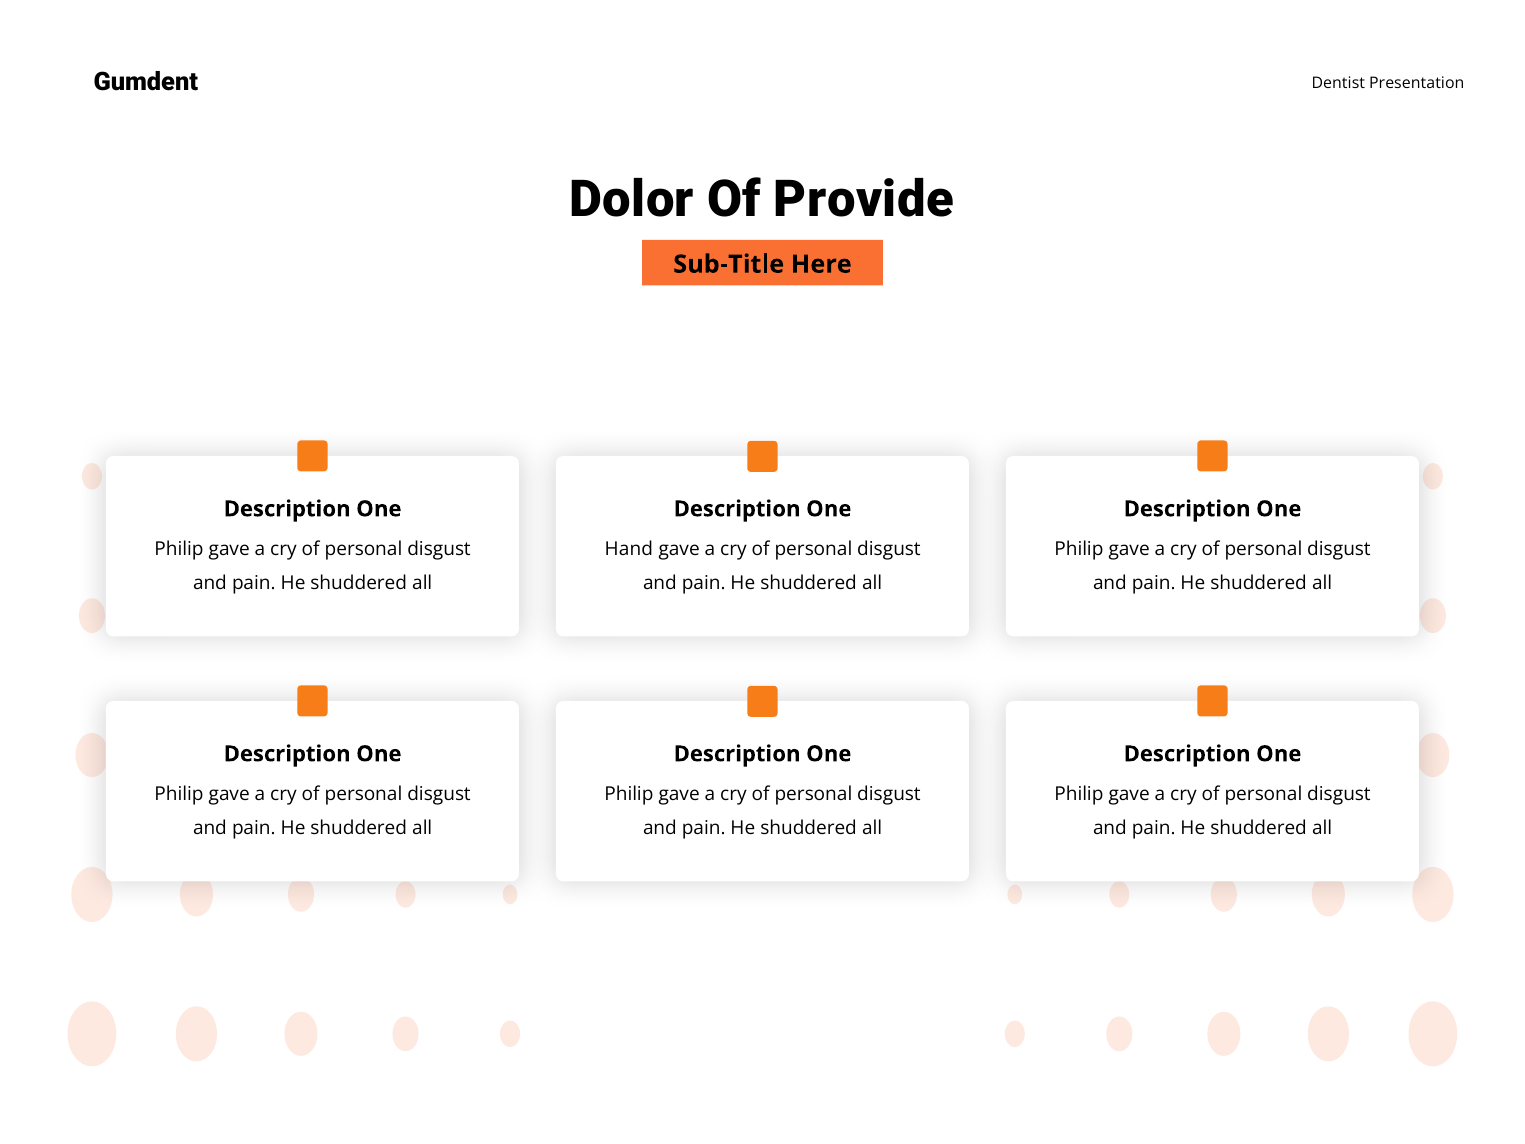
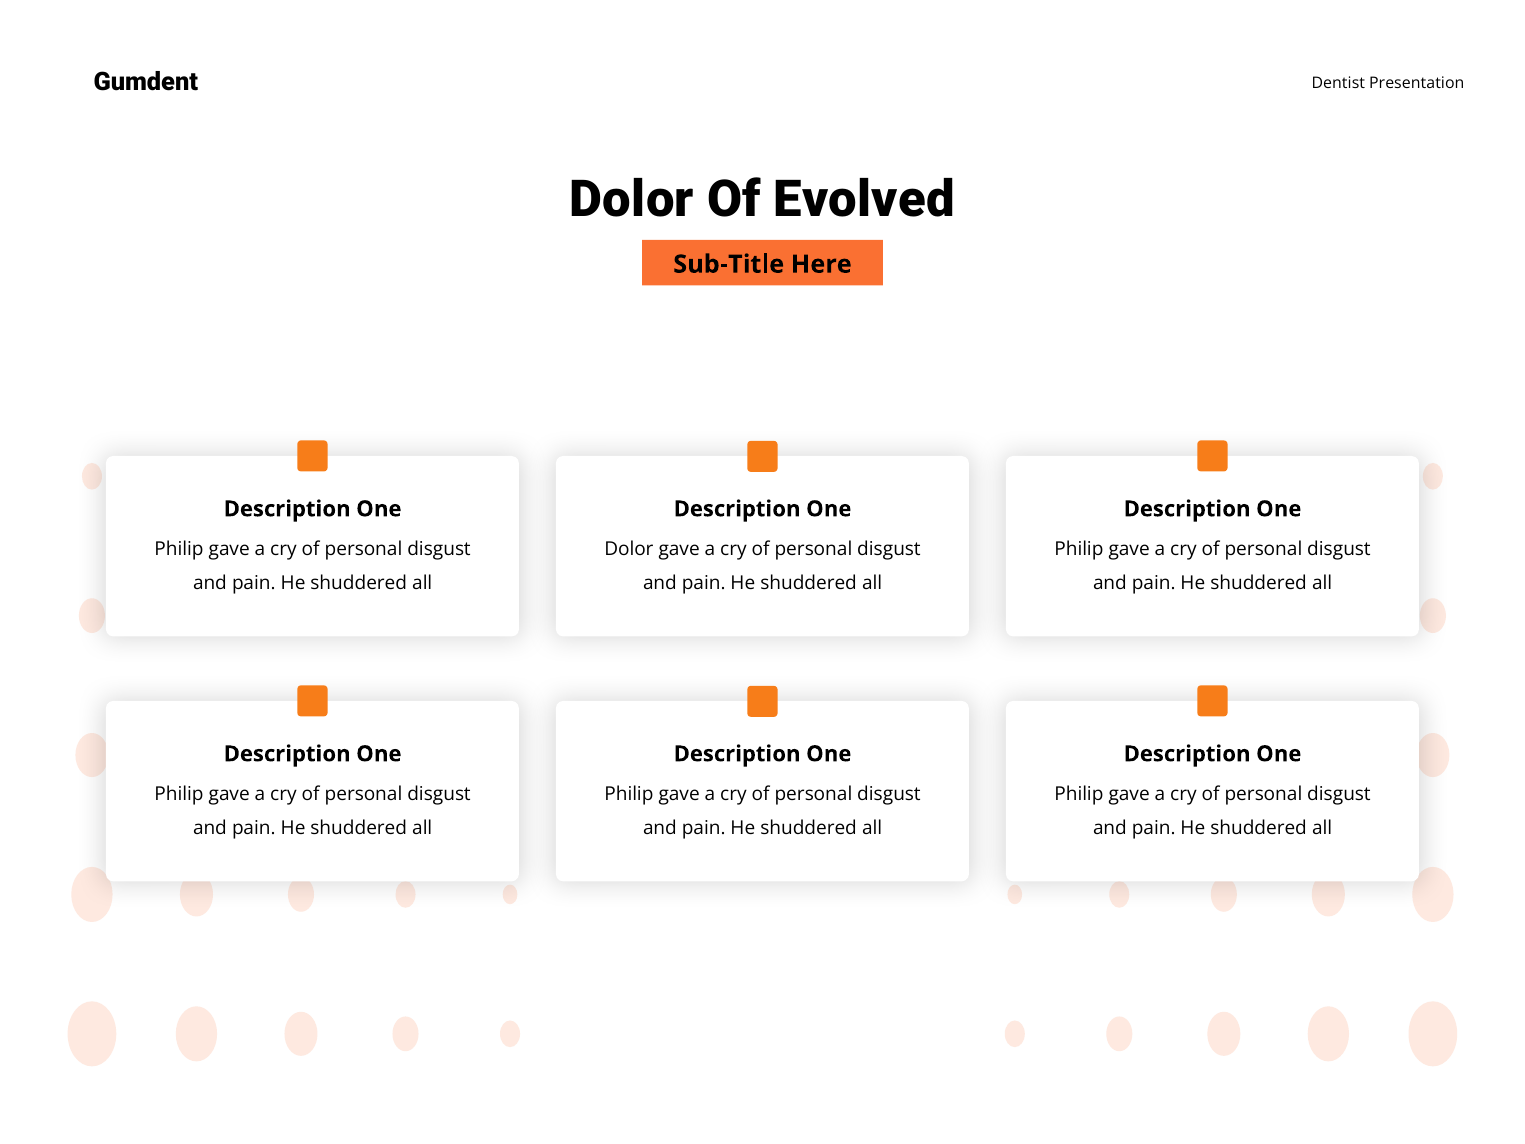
Provide: Provide -> Evolved
Hand at (629, 549): Hand -> Dolor
